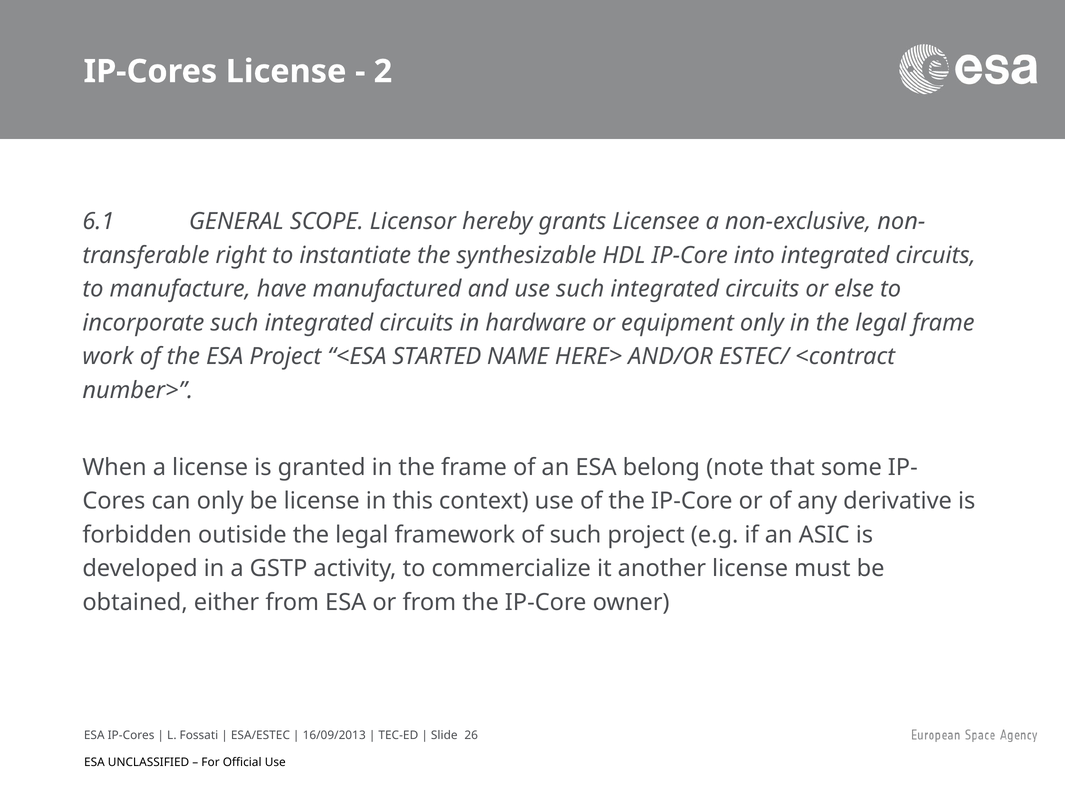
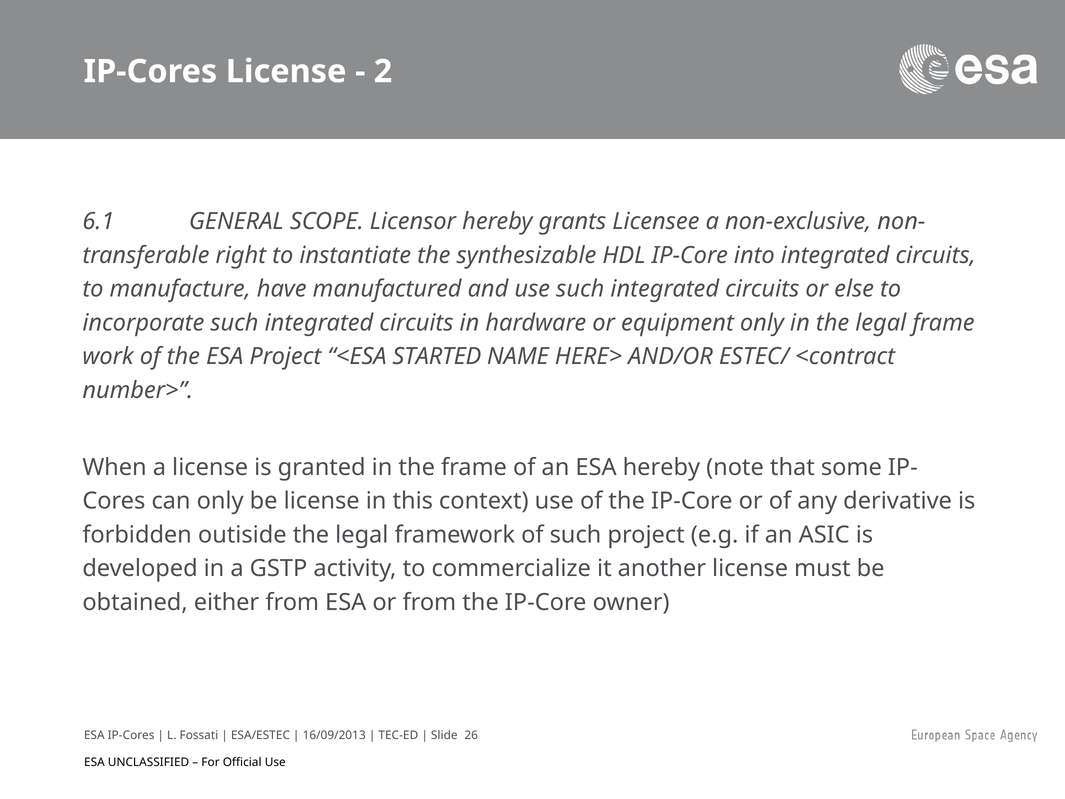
ESA belong: belong -> hereby
